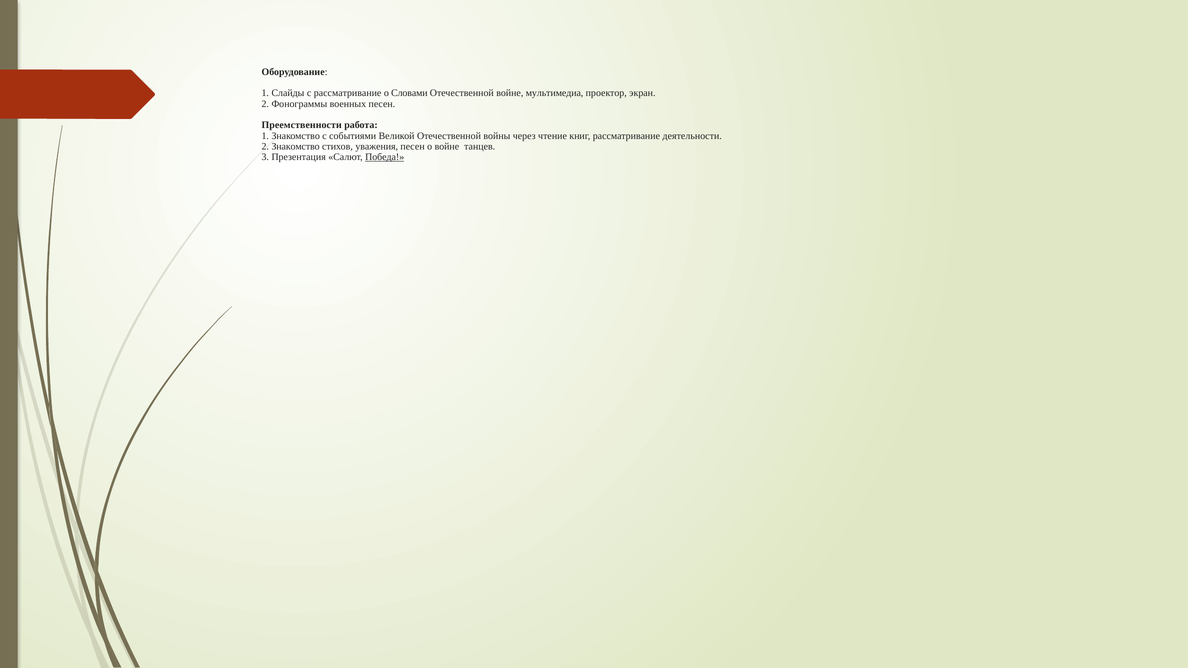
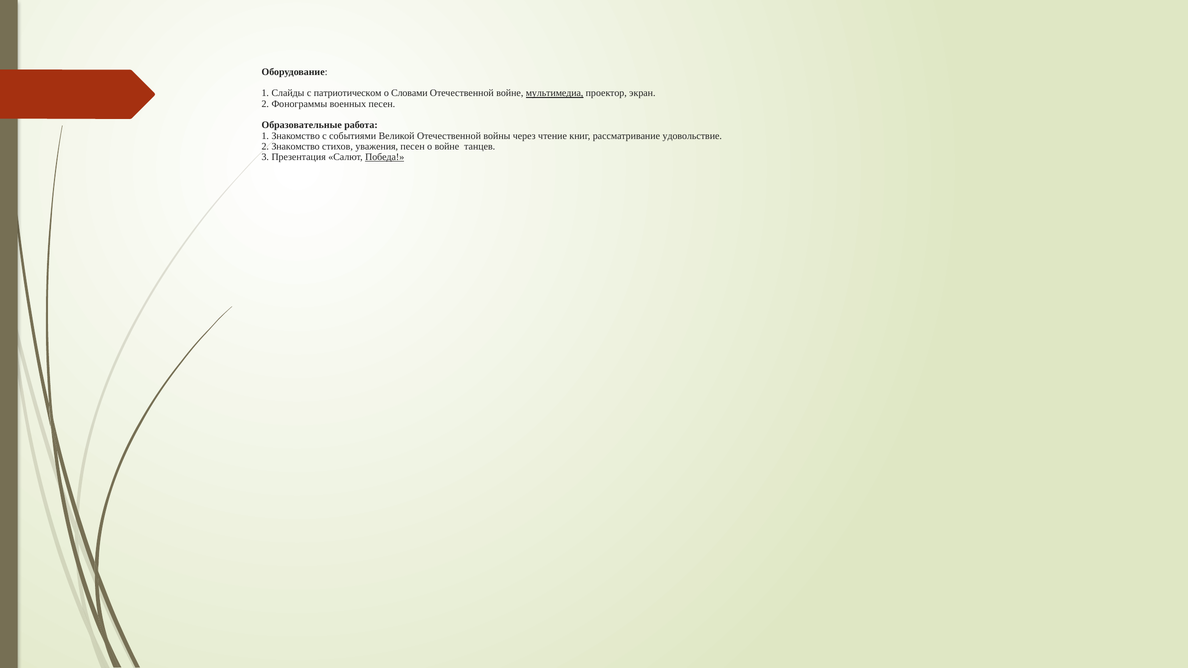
с рассматривание: рассматривание -> патриотическом
мультимедиа underline: none -> present
Преемственности: Преемственности -> Образовательные
деятельности: деятельности -> удовольствие
